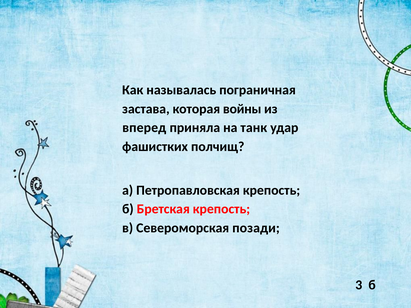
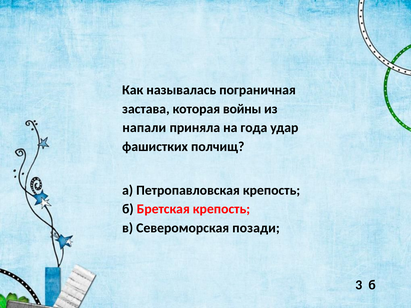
вперед: вперед -> напали
танк: танк -> года
